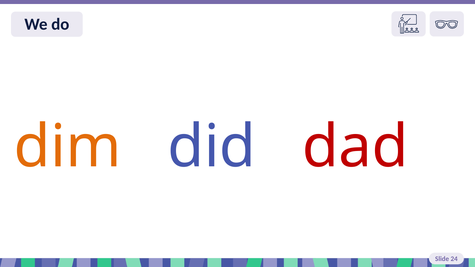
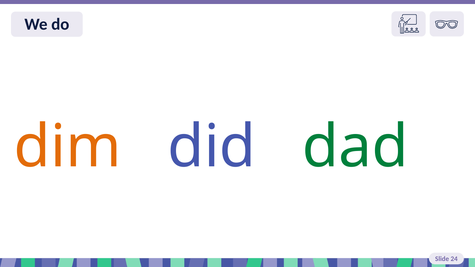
dad colour: red -> green
